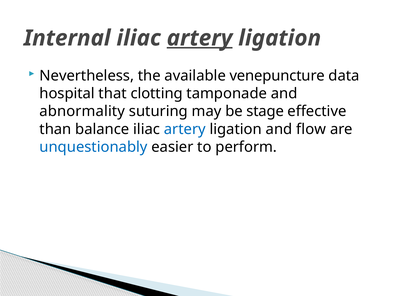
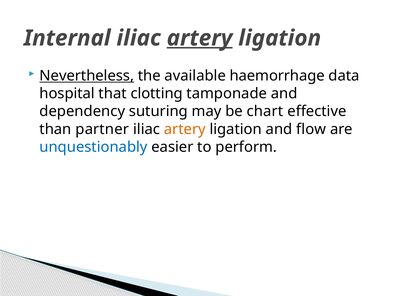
Nevertheless underline: none -> present
venepuncture: venepuncture -> haemorrhage
abnormality: abnormality -> dependency
stage: stage -> chart
balance: balance -> partner
artery at (185, 129) colour: blue -> orange
